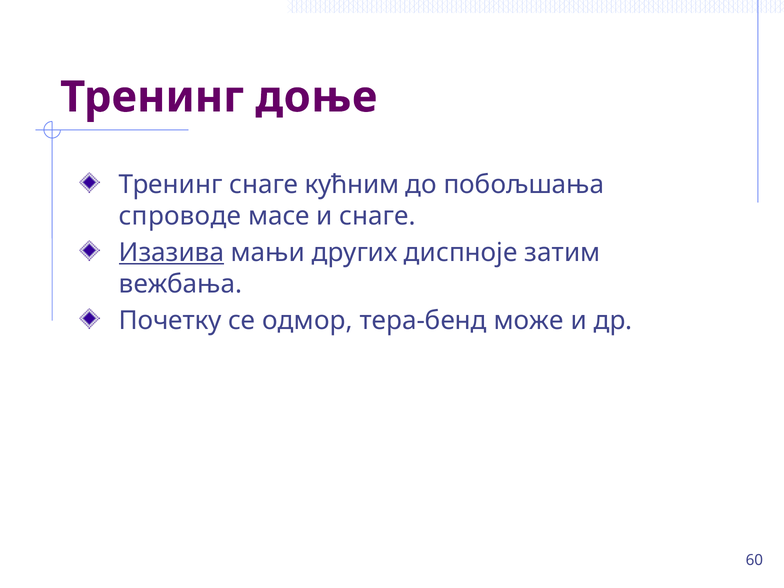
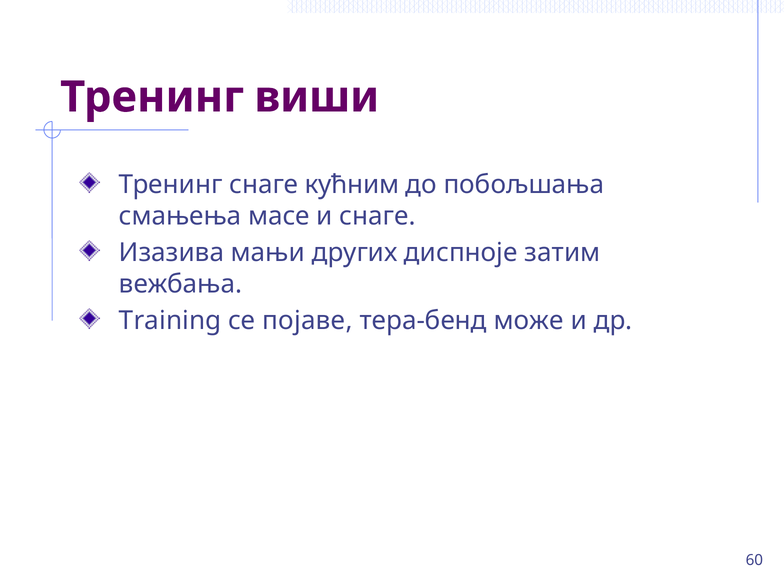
доње: доње -> виши
спроводе: спроводе -> смањења
Изазива underline: present -> none
Почетку: Почетку -> Training
одмор: одмор -> појаве
